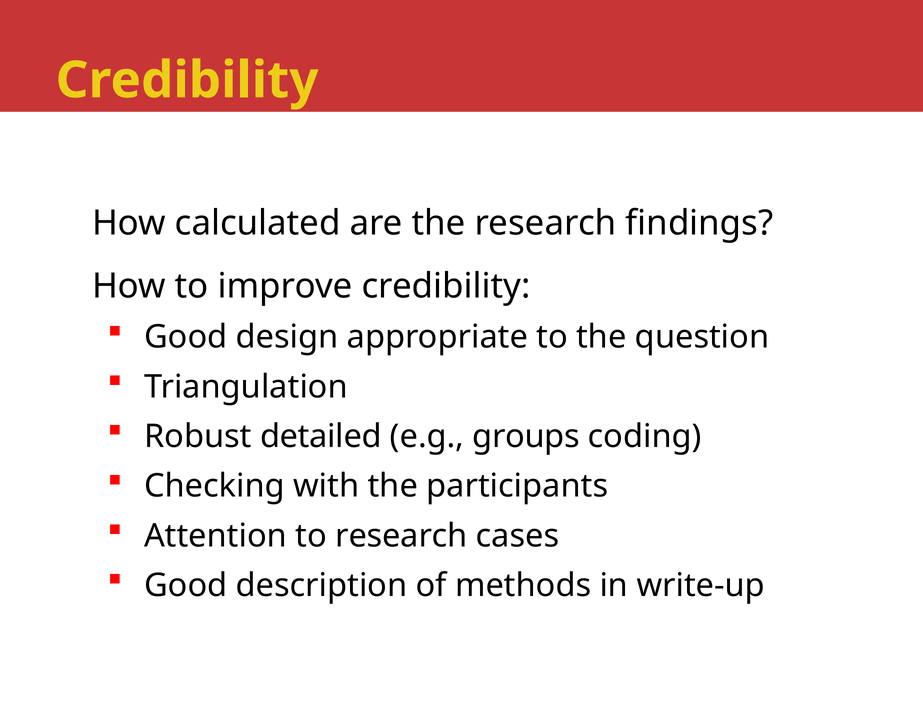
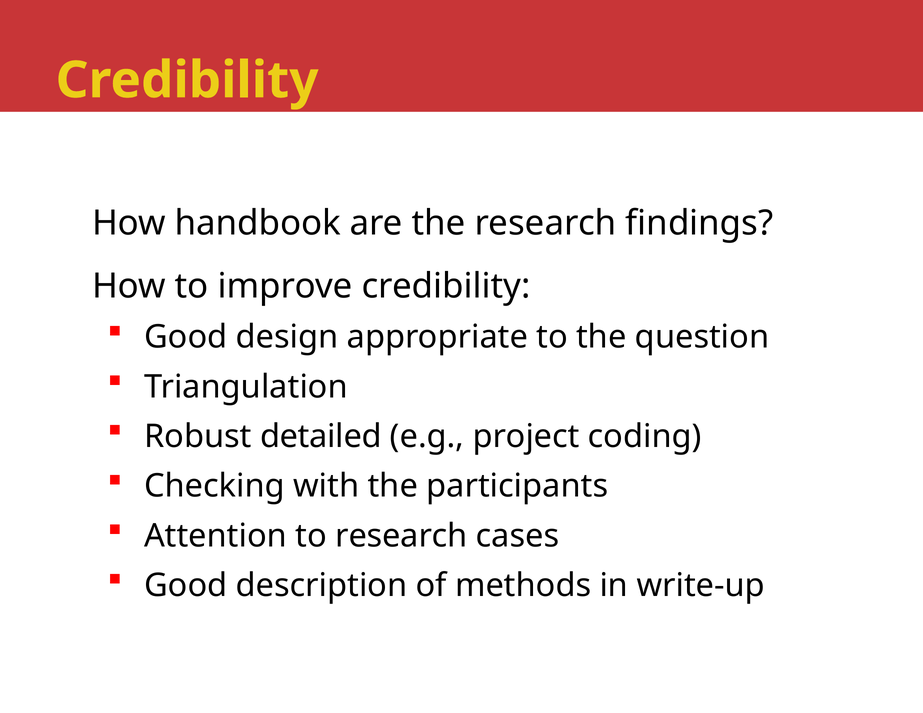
calculated: calculated -> handbook
groups: groups -> project
